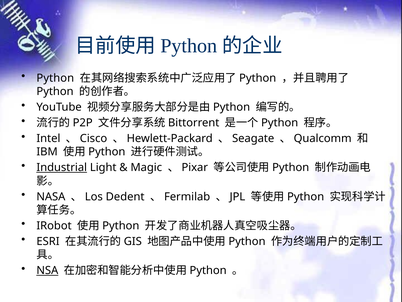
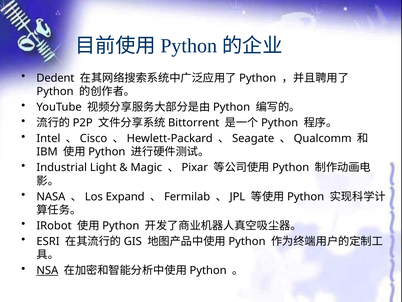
Python at (55, 78): Python -> Dedent
Industrial underline: present -> none
Dedent: Dedent -> Expand
